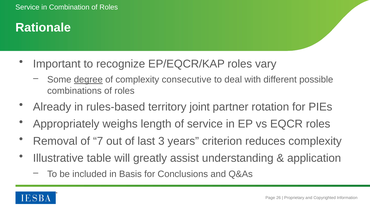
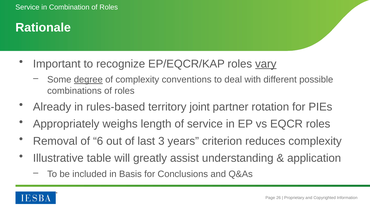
vary underline: none -> present
consecutive: consecutive -> conventions
7: 7 -> 6
